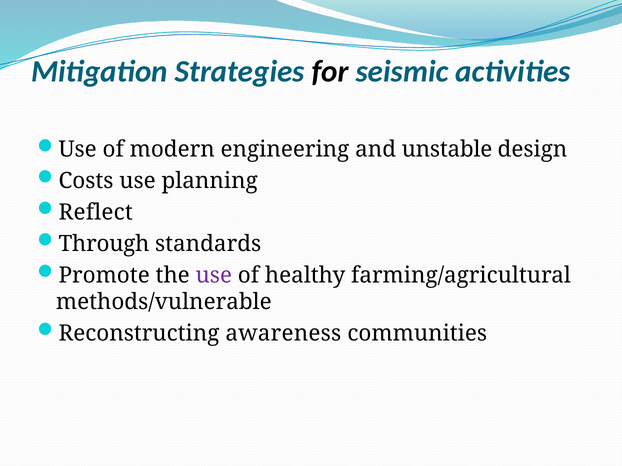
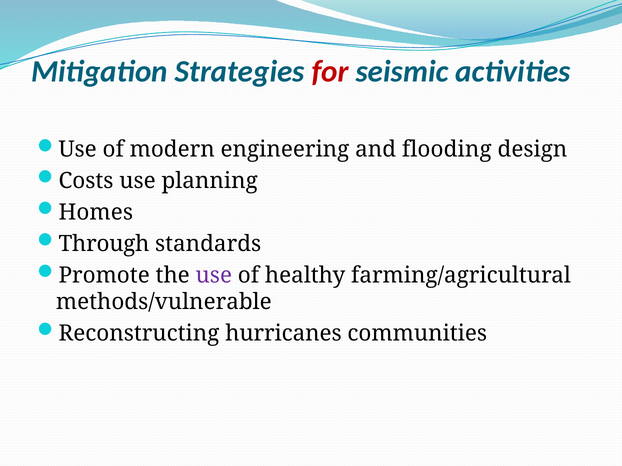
for colour: black -> red
unstable: unstable -> flooding
Reflect: Reflect -> Homes
awareness: awareness -> hurricanes
